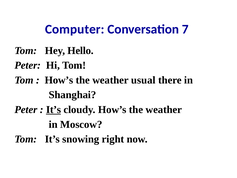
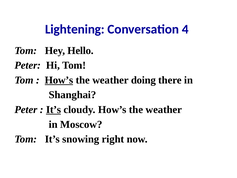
Computer: Computer -> Lightening
7: 7 -> 4
How’s at (59, 80) underline: none -> present
usual: usual -> doing
